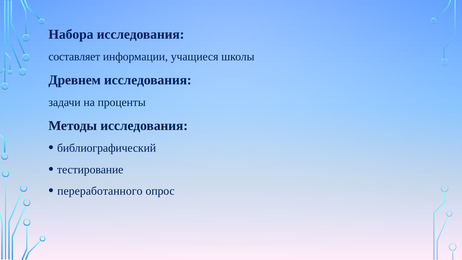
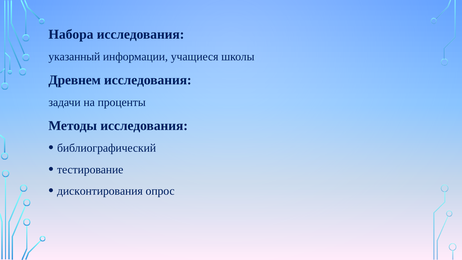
составляет: составляет -> указанный
переработанного: переработанного -> дисконтирования
